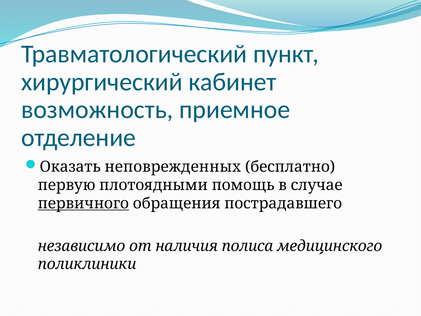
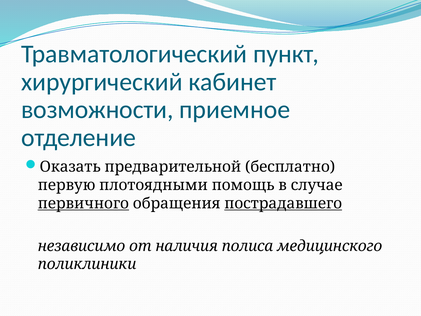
возможность: возможность -> возможности
неповрежденных: неповрежденных -> предварительной
пострадавшего underline: none -> present
